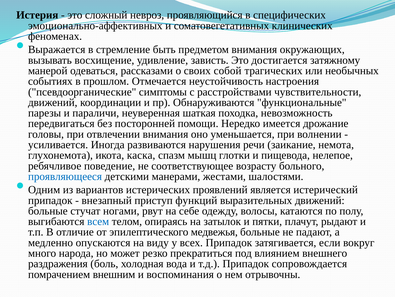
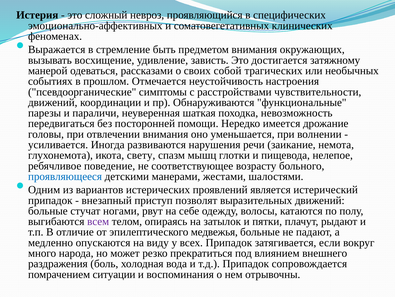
каска: каска -> свету
функций: функций -> позволят
всем colour: blue -> purple
внешним: внешним -> ситуации
